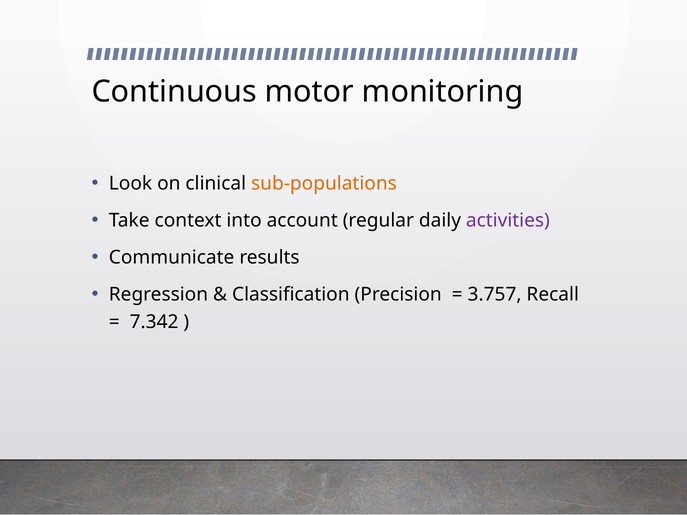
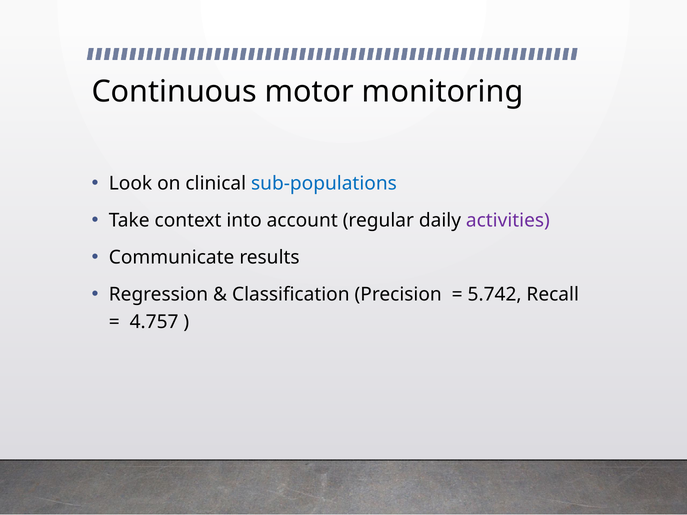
sub-populations colour: orange -> blue
3.757: 3.757 -> 5.742
7.342: 7.342 -> 4.757
